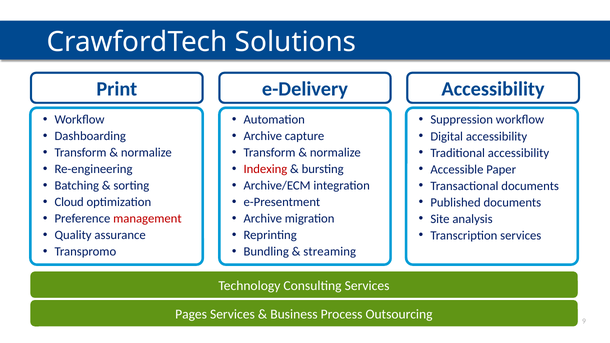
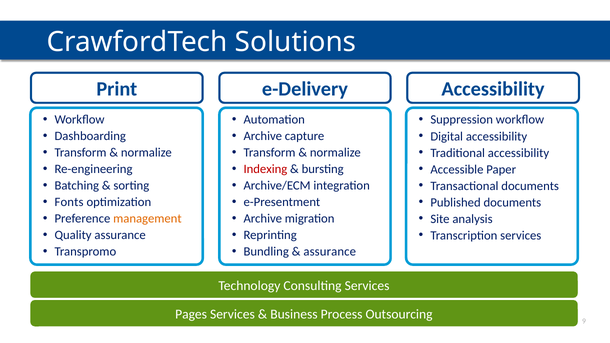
Cloud: Cloud -> Fonts
management colour: red -> orange
streaming at (330, 252): streaming -> assurance
